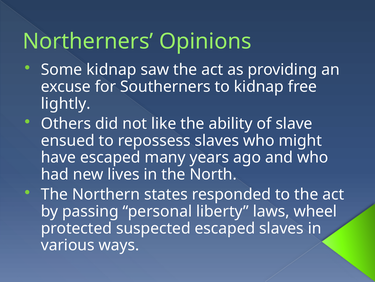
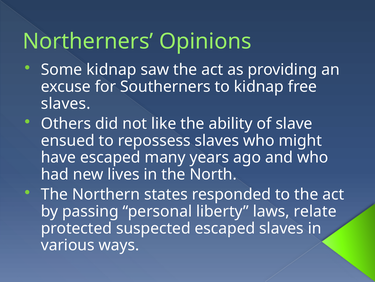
lightly at (66, 103): lightly -> slaves
wheel: wheel -> relate
